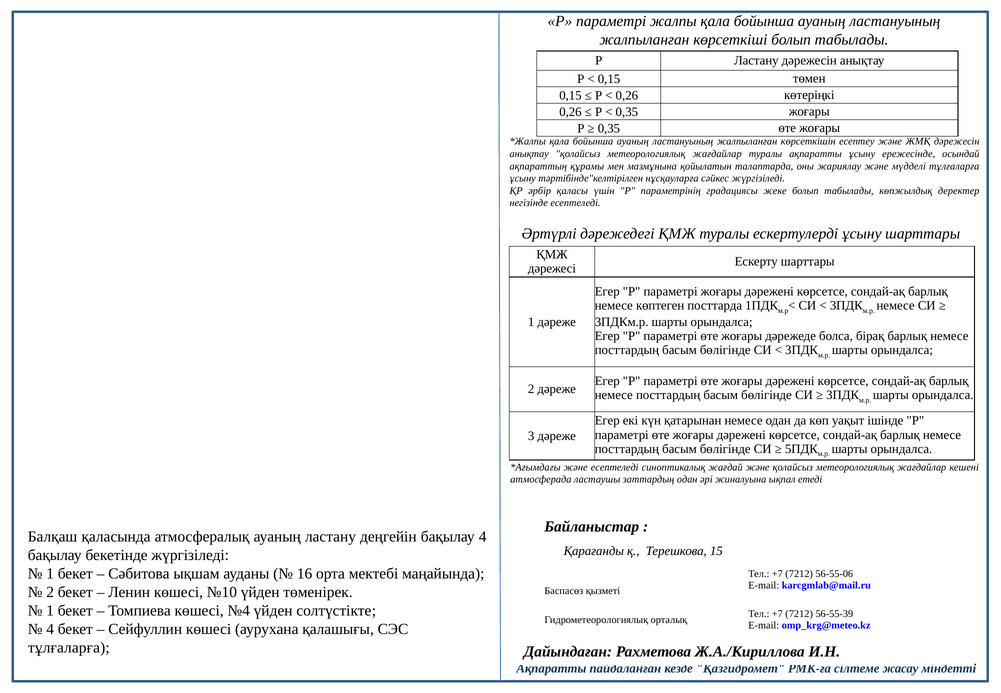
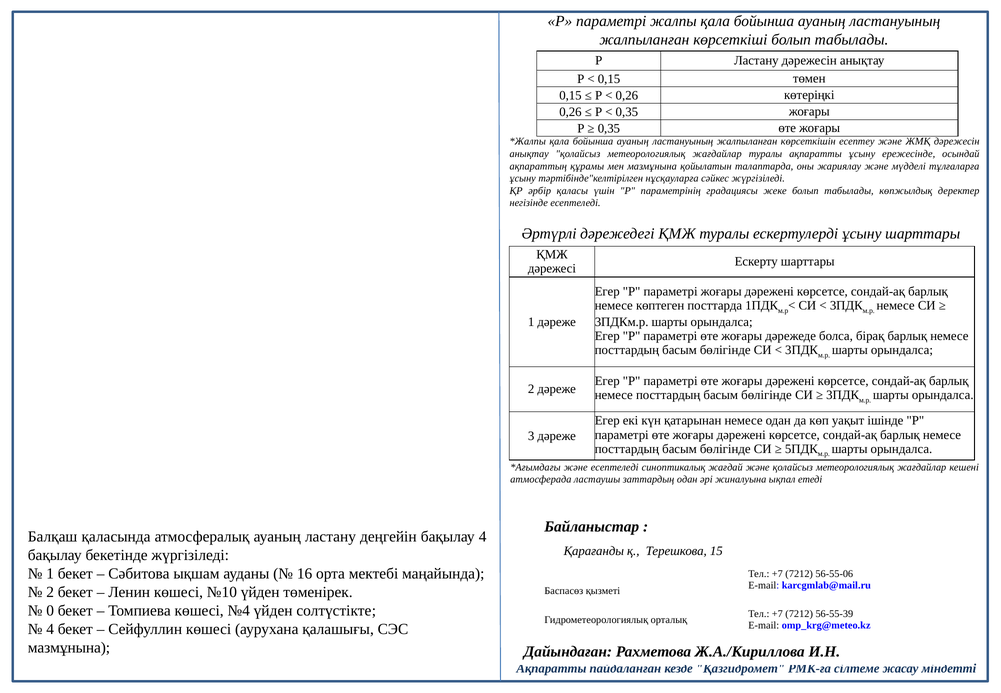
1 at (50, 610): 1 -> 0
тұлғаларға at (69, 647): тұлғаларға -> мазмұнына
